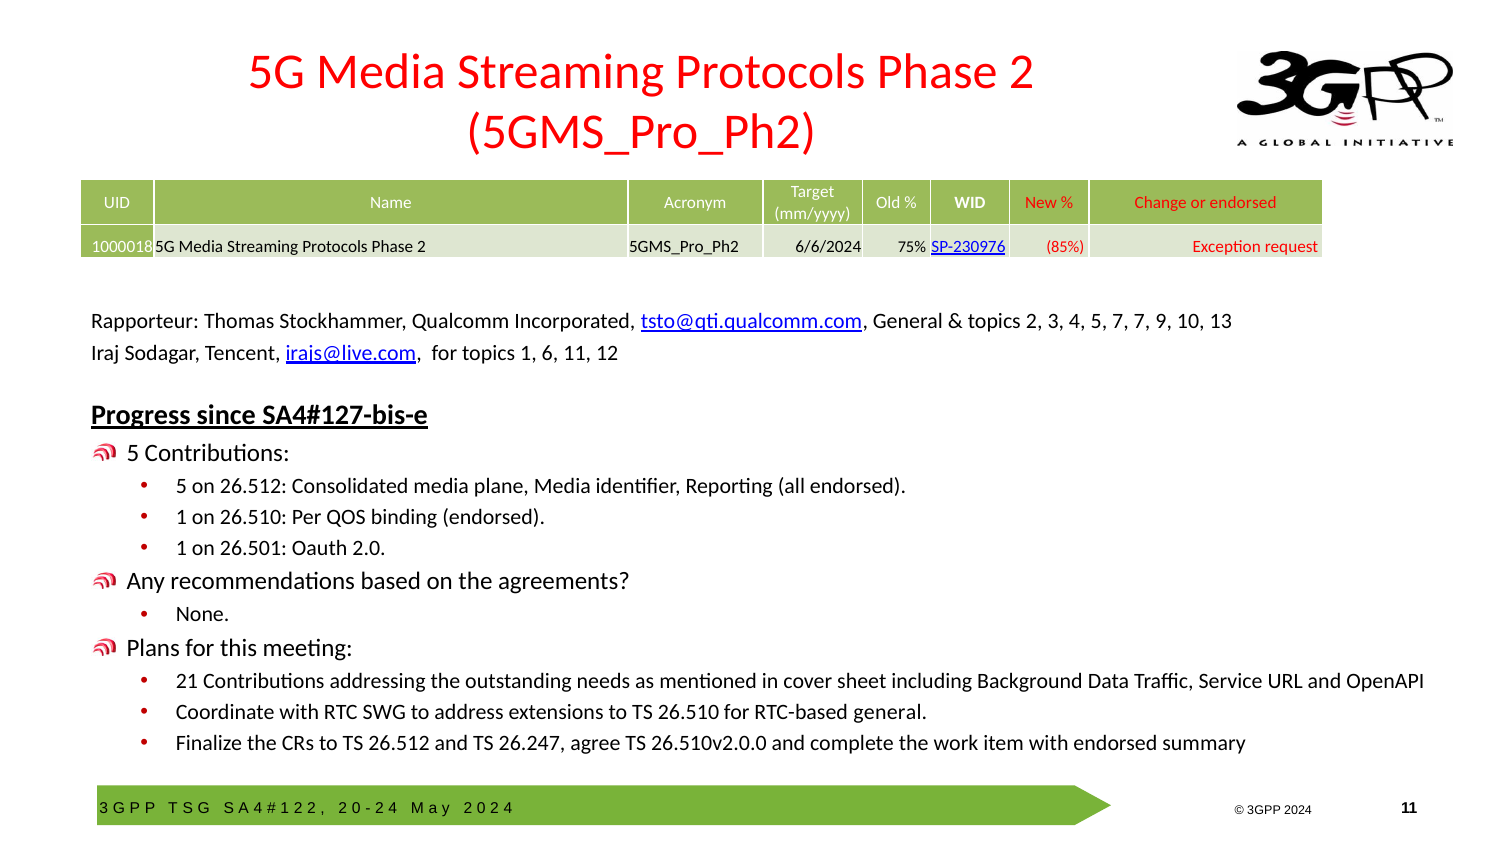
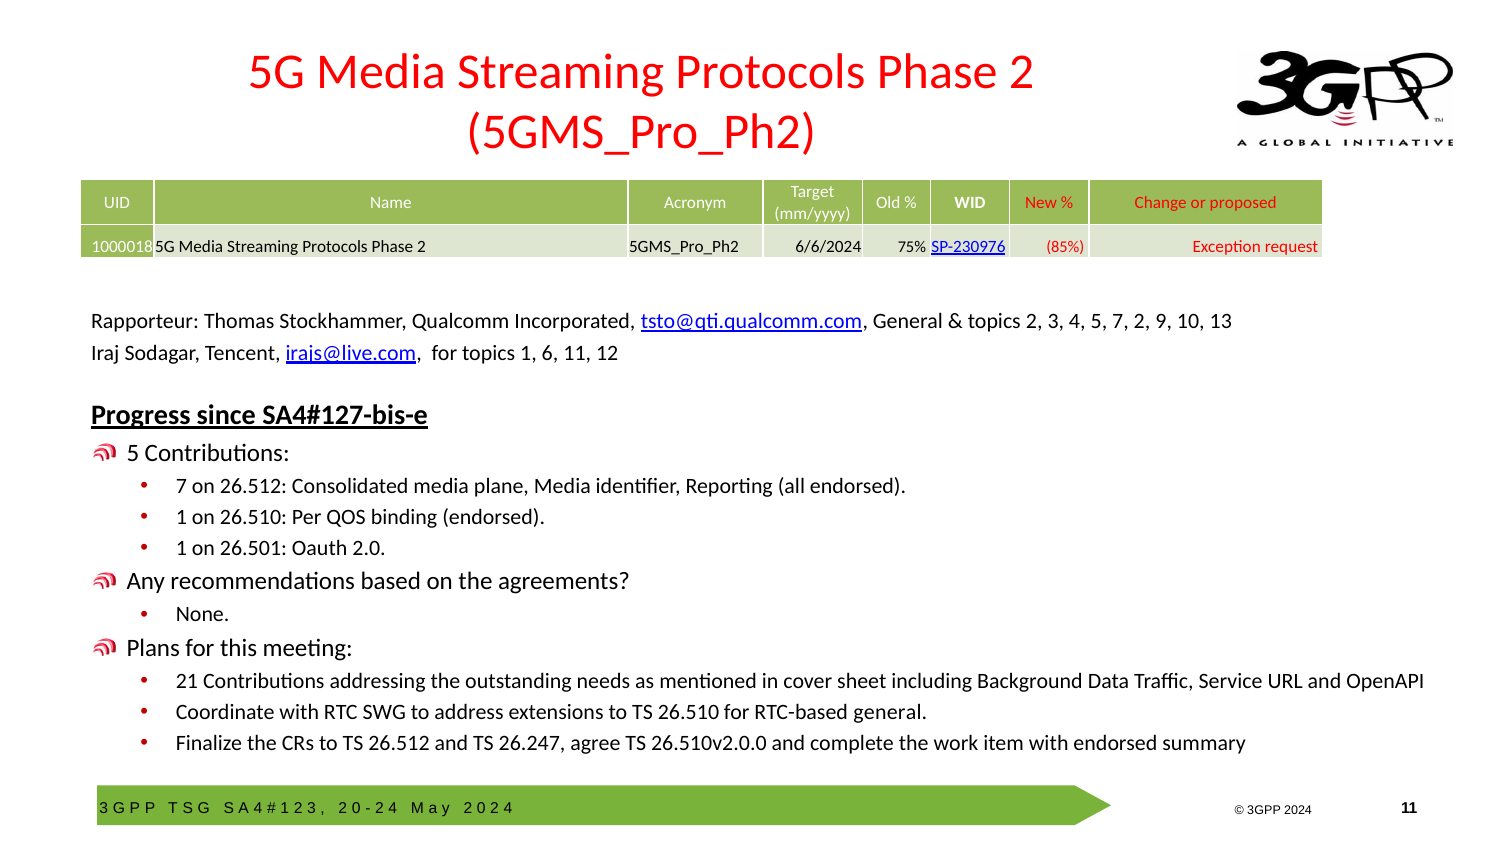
or endorsed: endorsed -> proposed
7 7: 7 -> 2
5 at (181, 486): 5 -> 7
1 2 2: 2 -> 3
